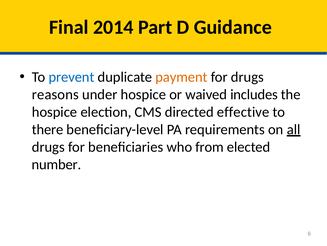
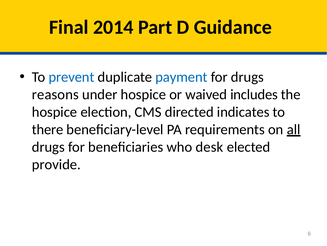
payment colour: orange -> blue
effective: effective -> indicates
from: from -> desk
number: number -> provide
